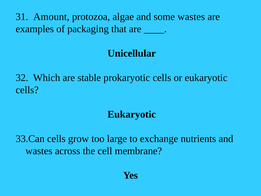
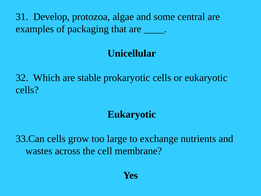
Amount: Amount -> Develop
some wastes: wastes -> central
